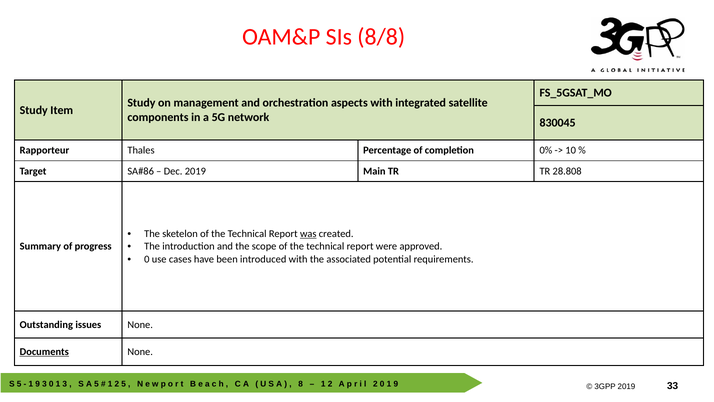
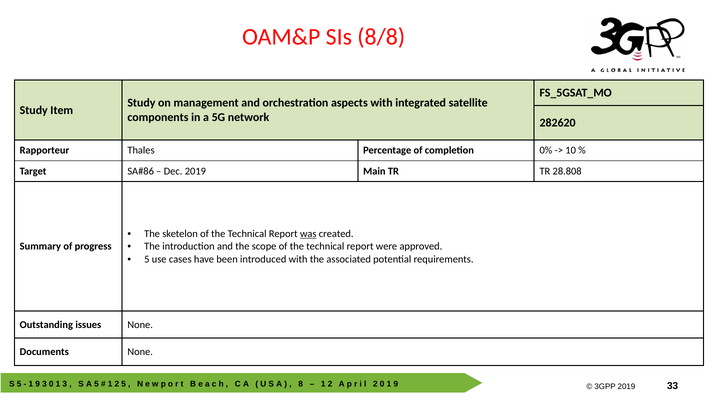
830045: 830045 -> 282620
0 at (147, 259): 0 -> 5
Documents underline: present -> none
